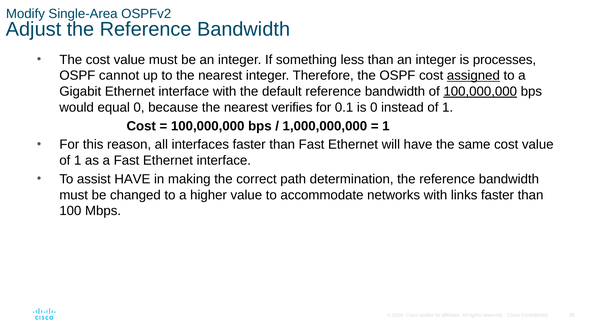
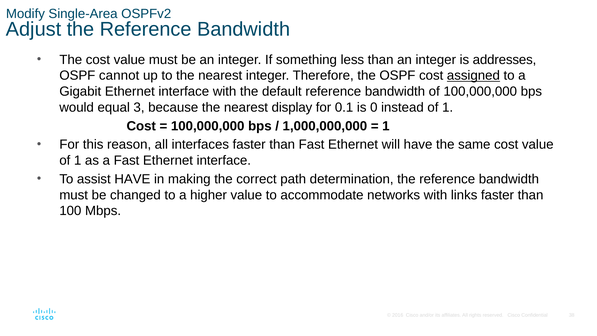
processes: processes -> addresses
100,000,000 at (480, 91) underline: present -> none
equal 0: 0 -> 3
verifies: verifies -> display
